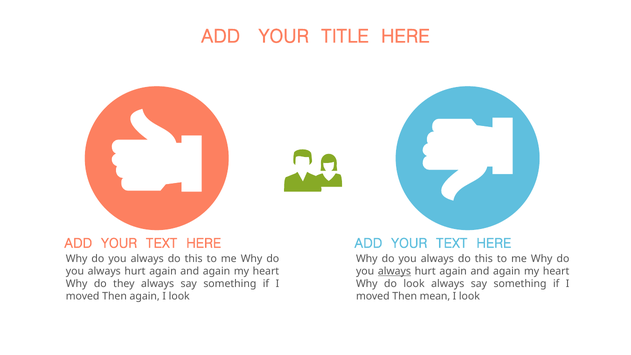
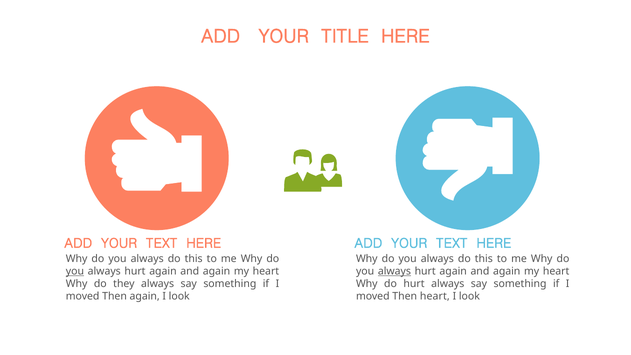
you at (75, 271) underline: none -> present
do look: look -> hurt
Then mean: mean -> heart
